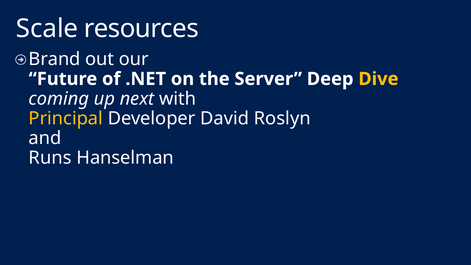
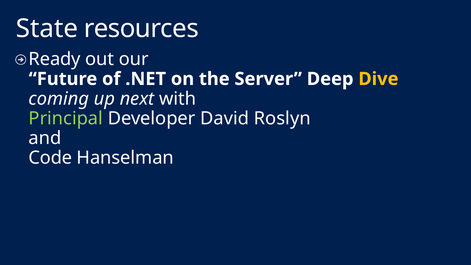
Scale: Scale -> State
Brand: Brand -> Ready
Principal colour: yellow -> light green
Runs: Runs -> Code
